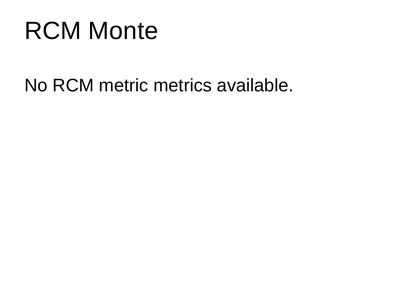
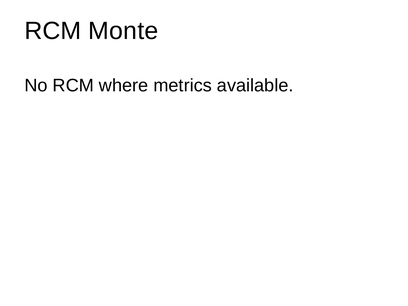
metric: metric -> where
